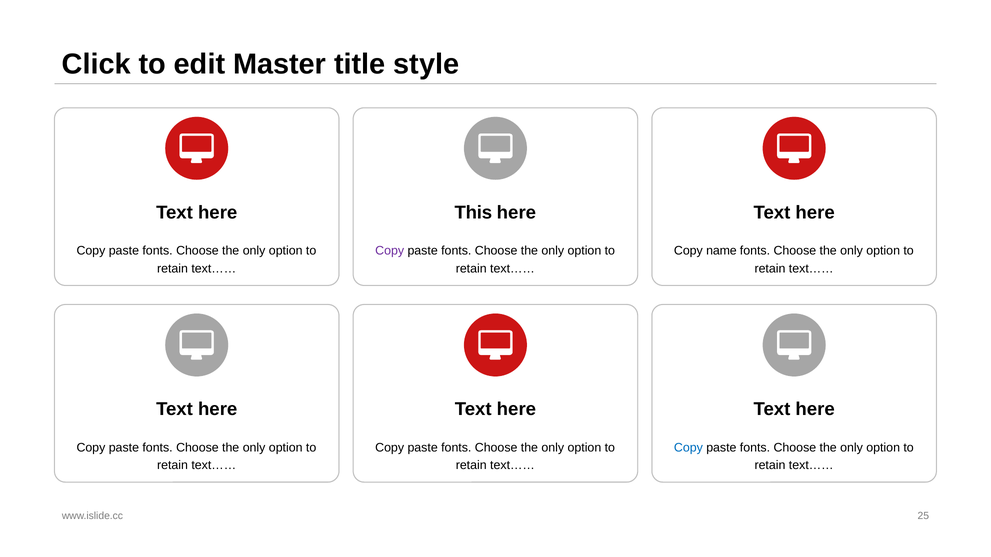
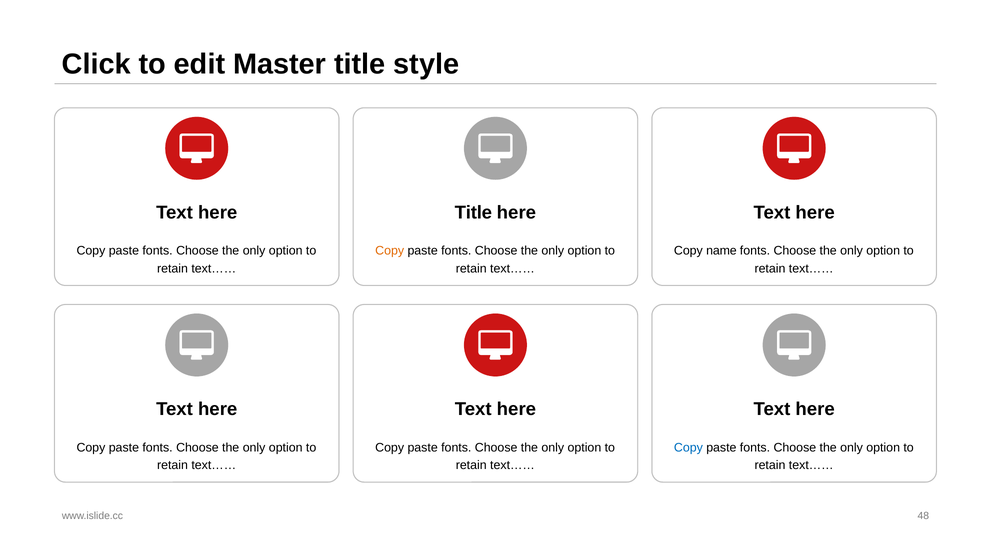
This at (473, 213): This -> Title
Copy at (390, 251) colour: purple -> orange
25: 25 -> 48
